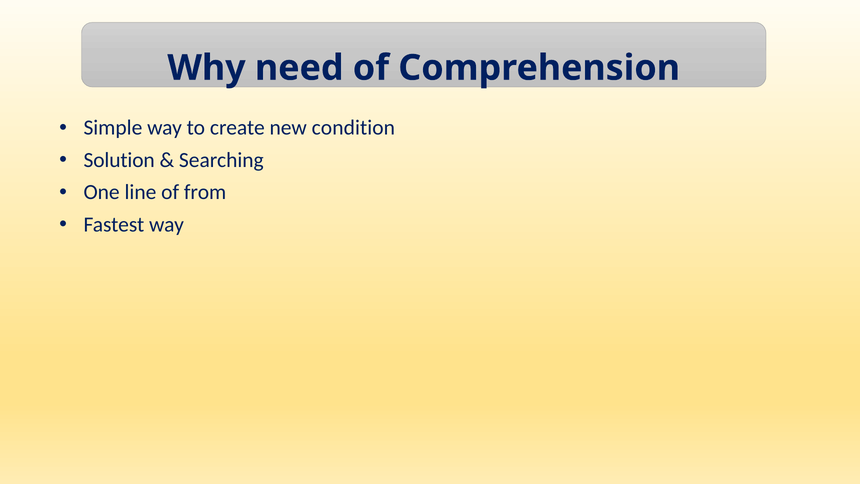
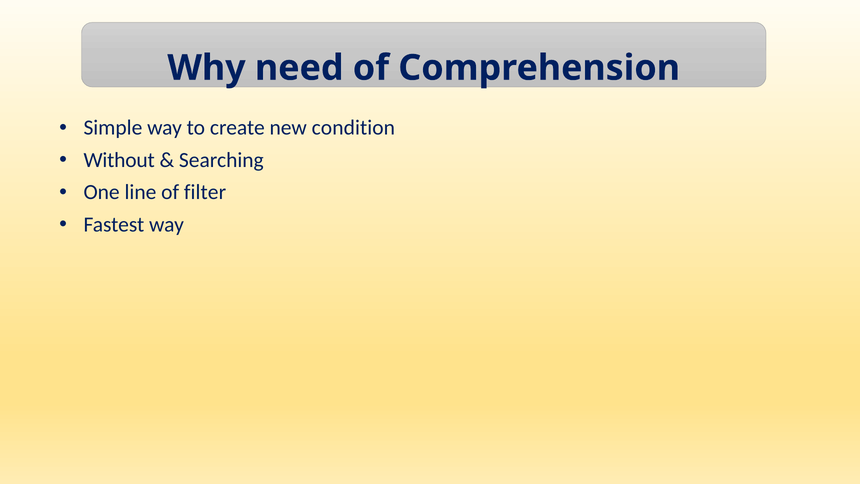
Solution: Solution -> Without
from: from -> filter
